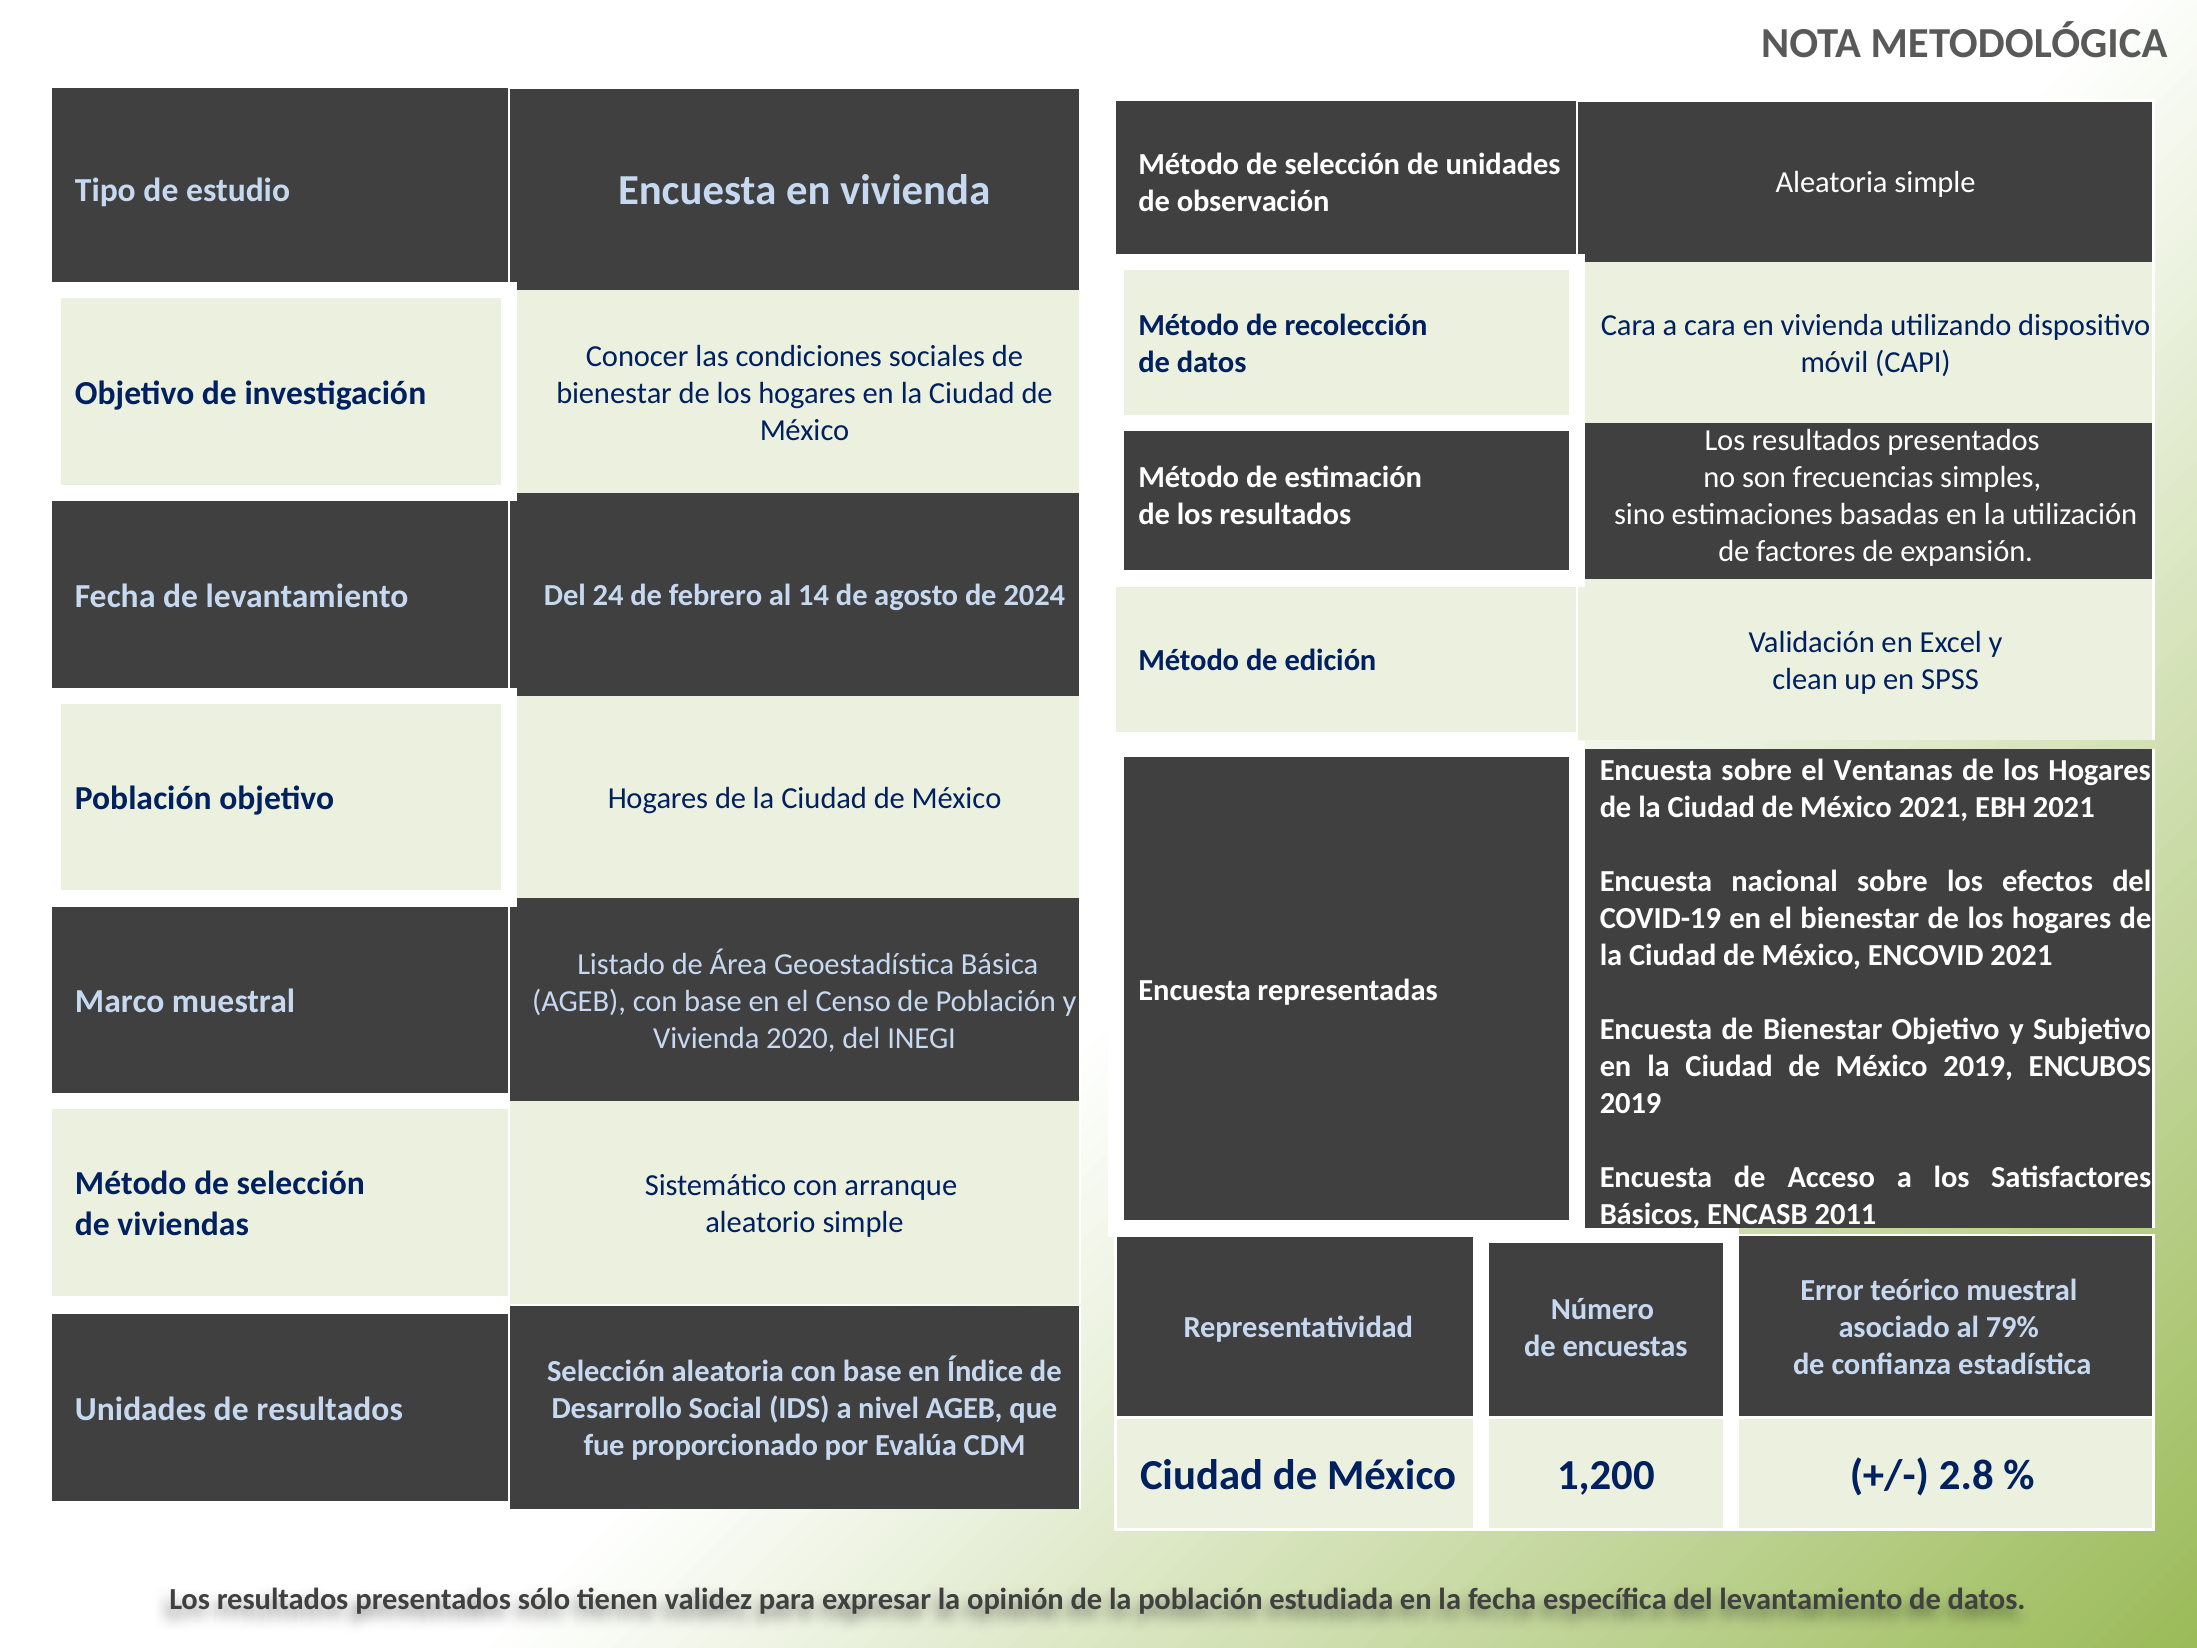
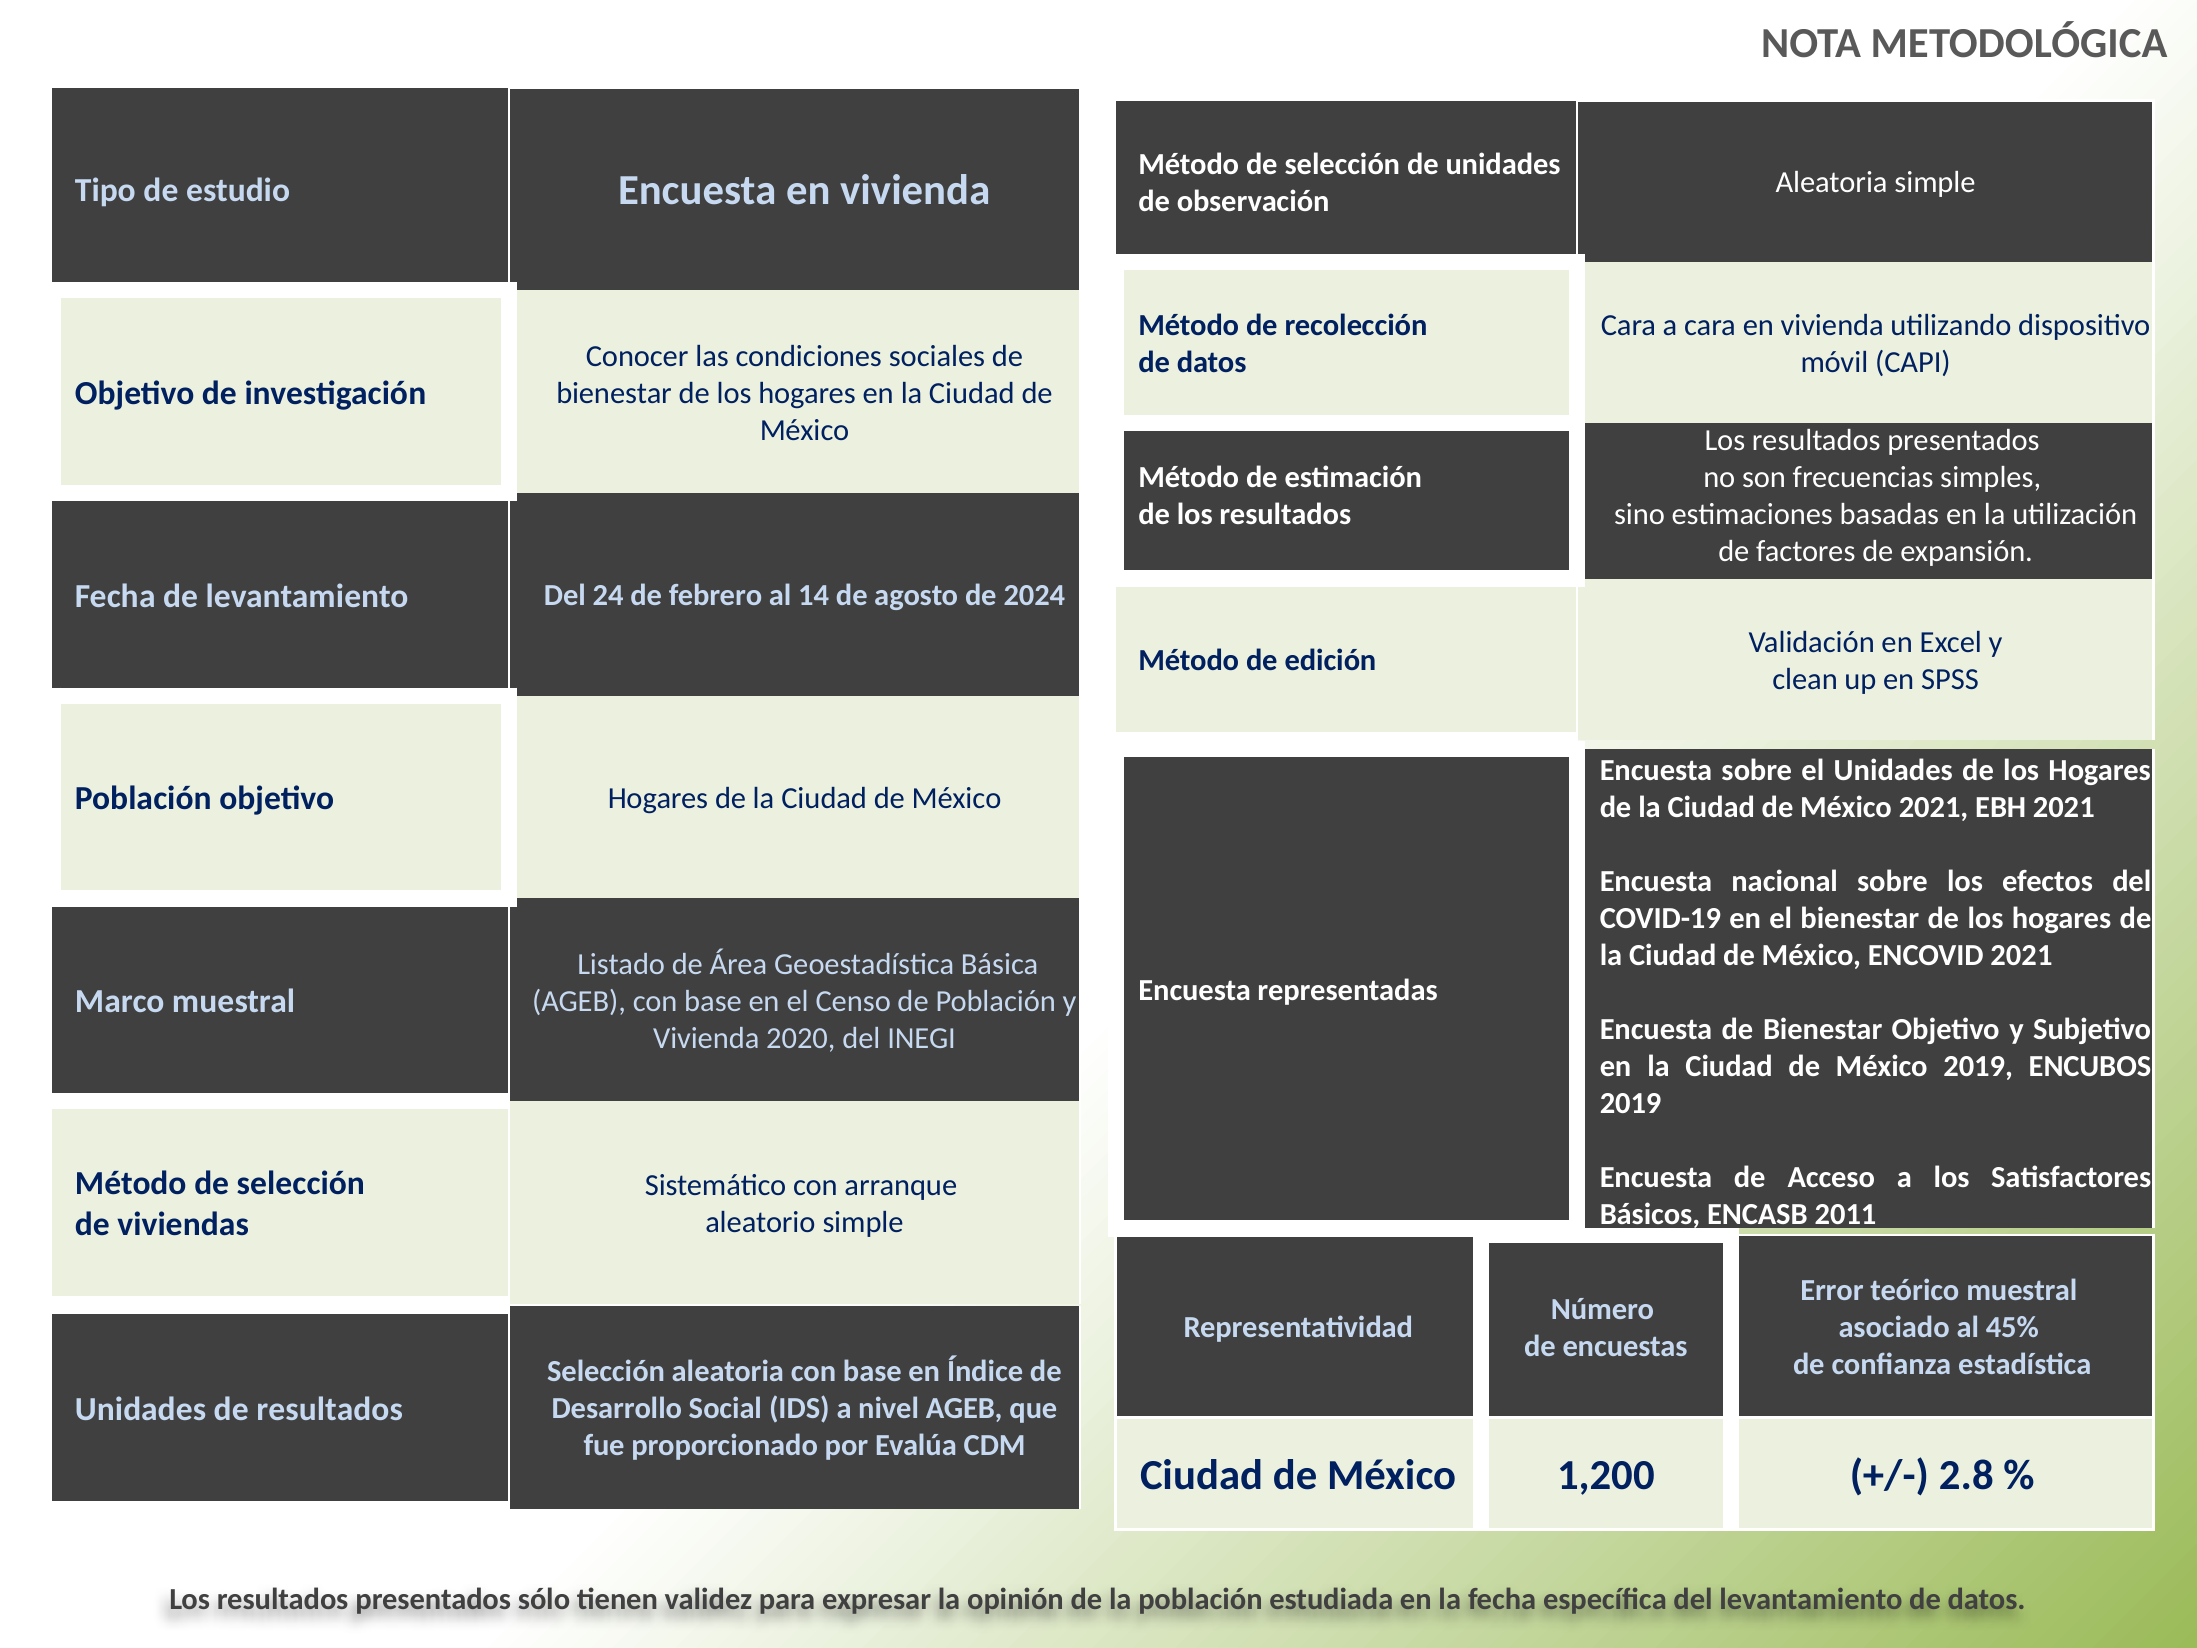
el Ventanas: Ventanas -> Unidades
79%: 79% -> 45%
